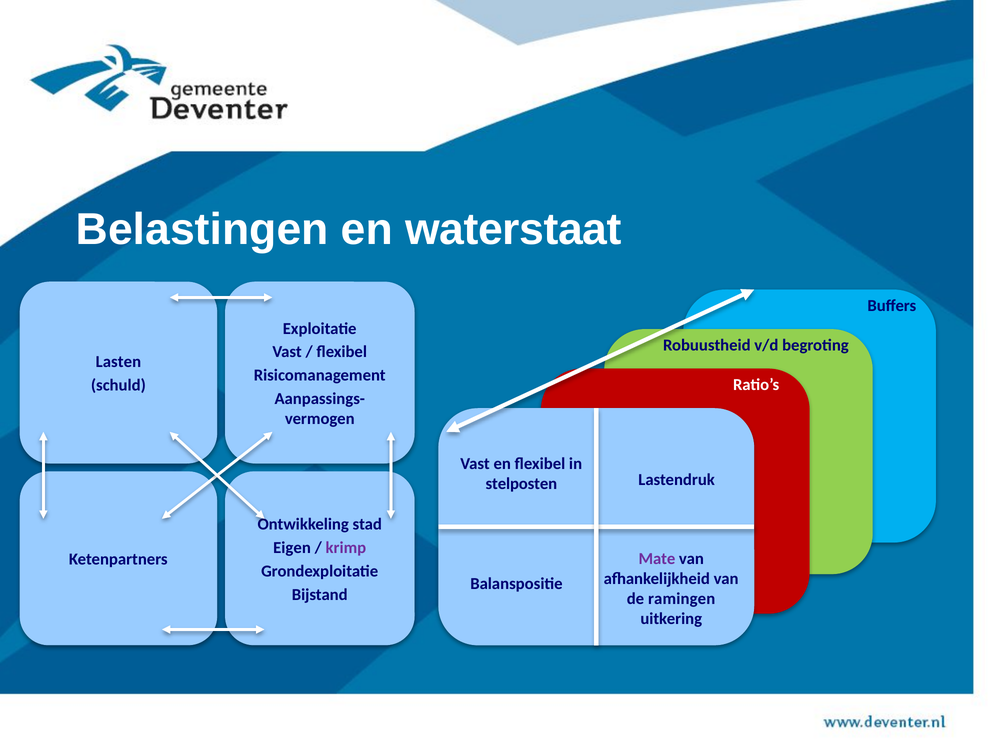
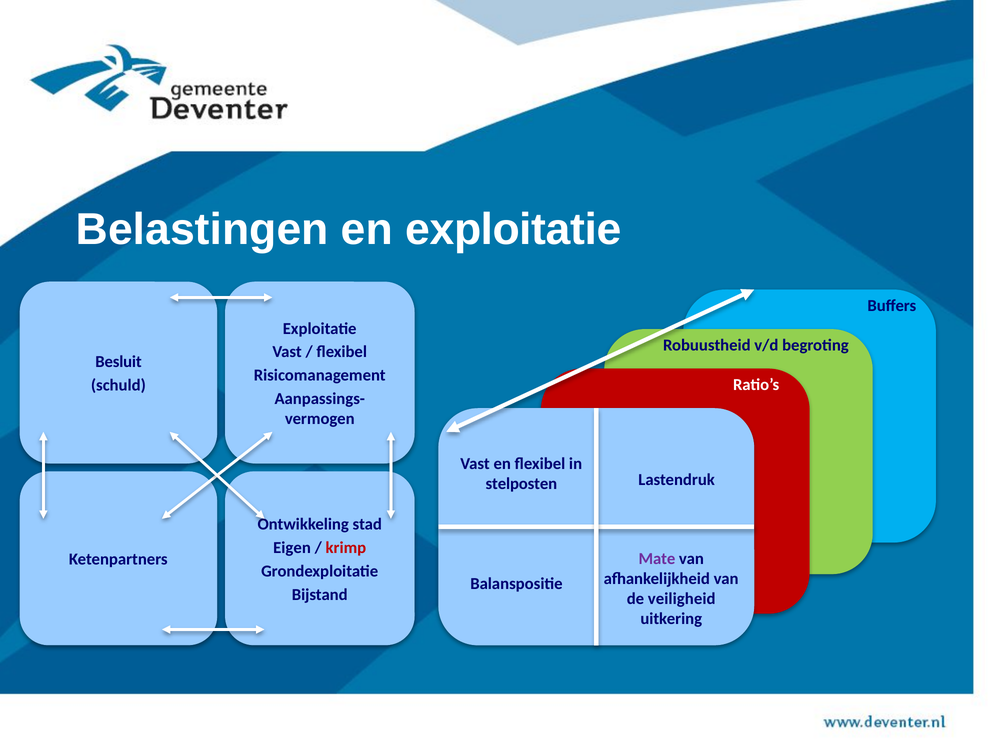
en waterstaat: waterstaat -> exploitatie
Lasten: Lasten -> Besluit
krimp colour: purple -> red
ramingen: ramingen -> veiligheid
